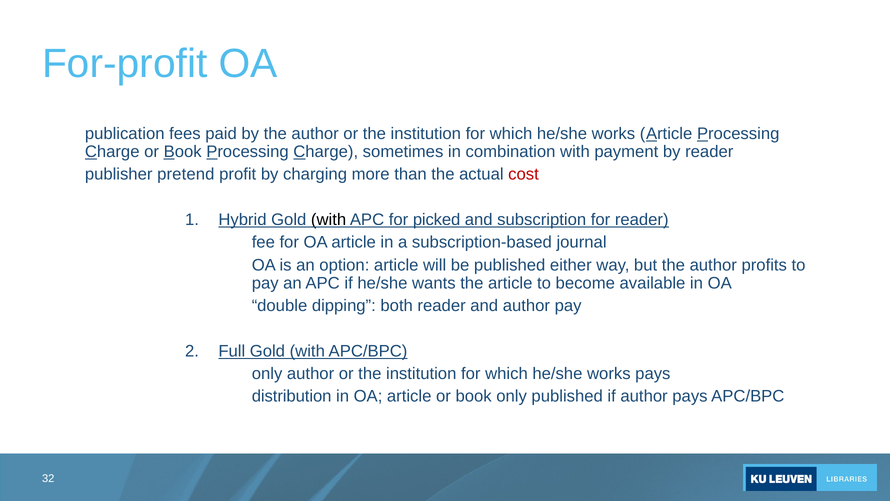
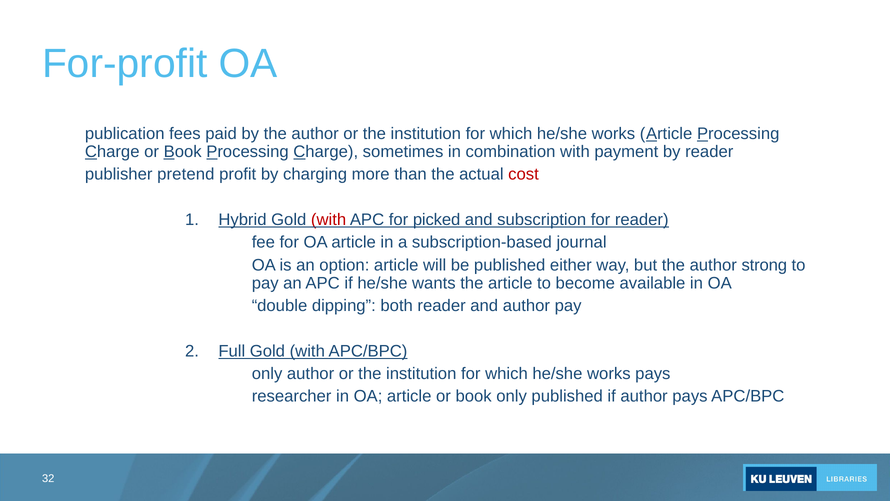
with at (329, 220) colour: black -> red
profits: profits -> strong
distribution: distribution -> researcher
